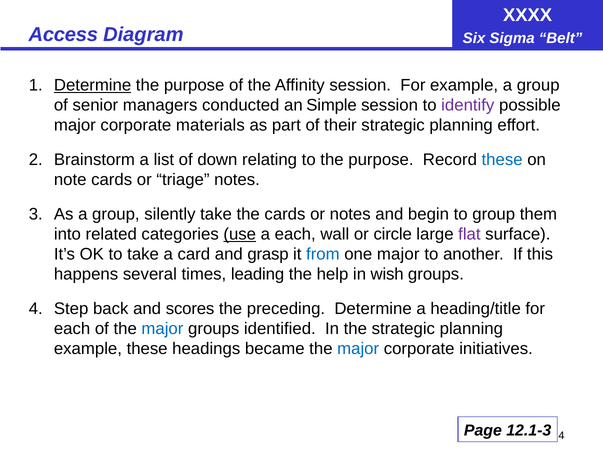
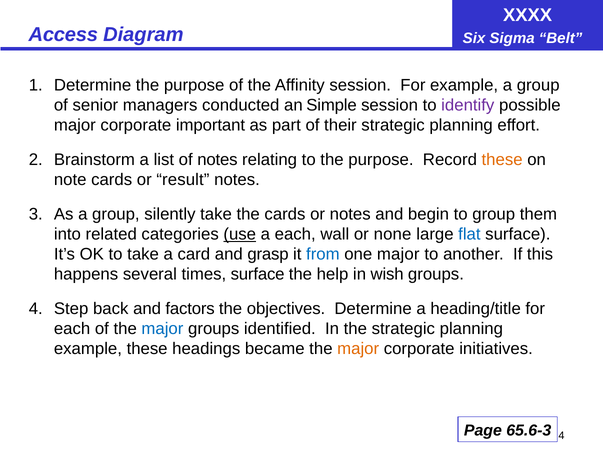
Determine at (93, 85) underline: present -> none
materials: materials -> important
of down: down -> notes
these at (502, 160) colour: blue -> orange
triage: triage -> result
circle: circle -> none
flat colour: purple -> blue
times leading: leading -> surface
scores: scores -> factors
preceding: preceding -> objectives
major at (358, 349) colour: blue -> orange
12.1-3: 12.1-3 -> 65.6-3
